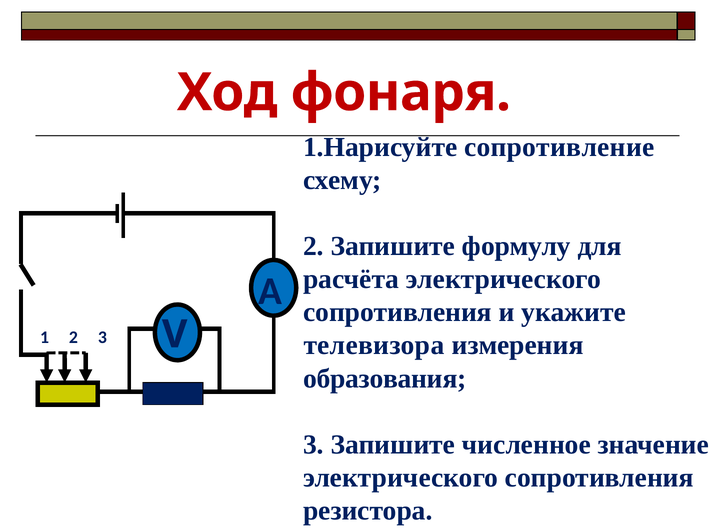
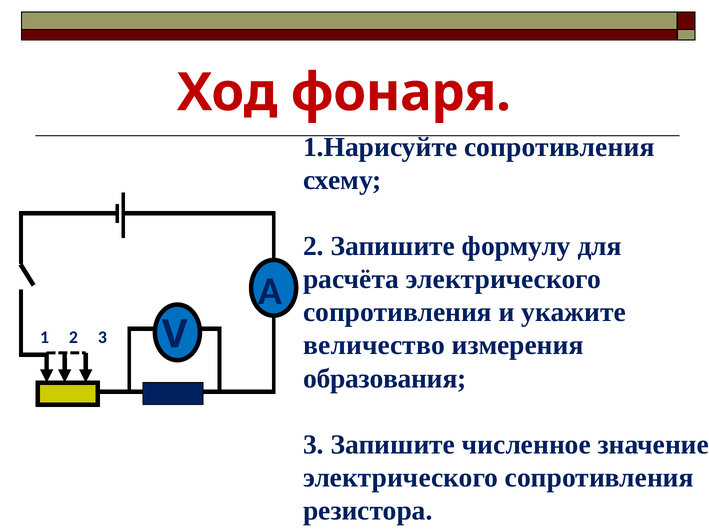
1.Нарисуйте сопротивление: сопротивление -> сопротивления
телевизора: телевизора -> величество
